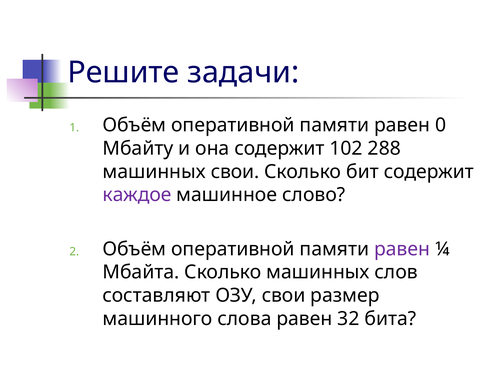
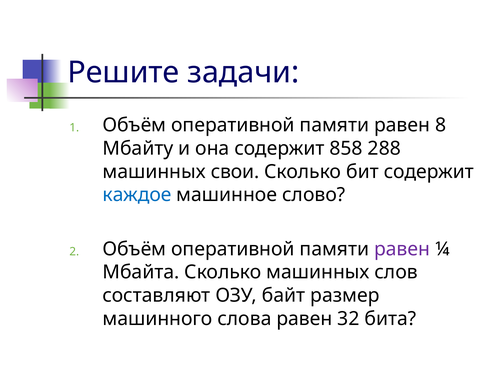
0: 0 -> 8
102: 102 -> 858
каждое colour: purple -> blue
ОЗУ свои: свои -> байт
